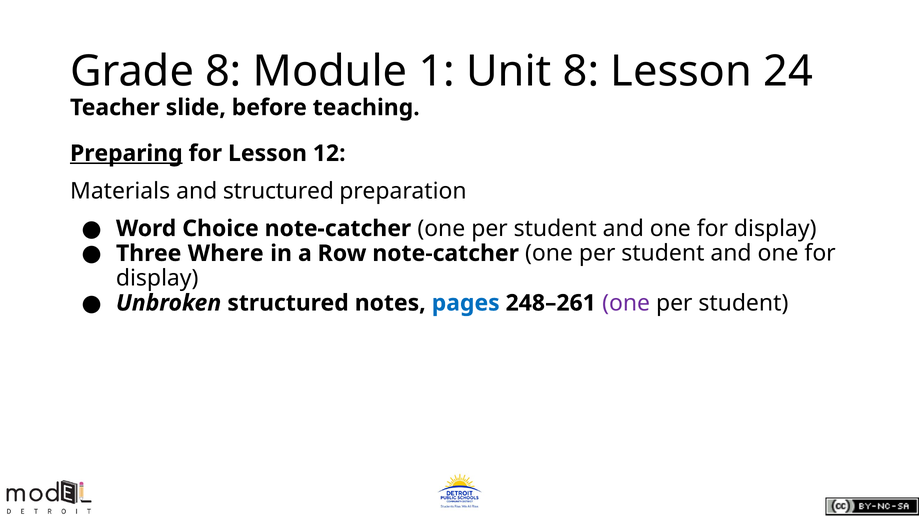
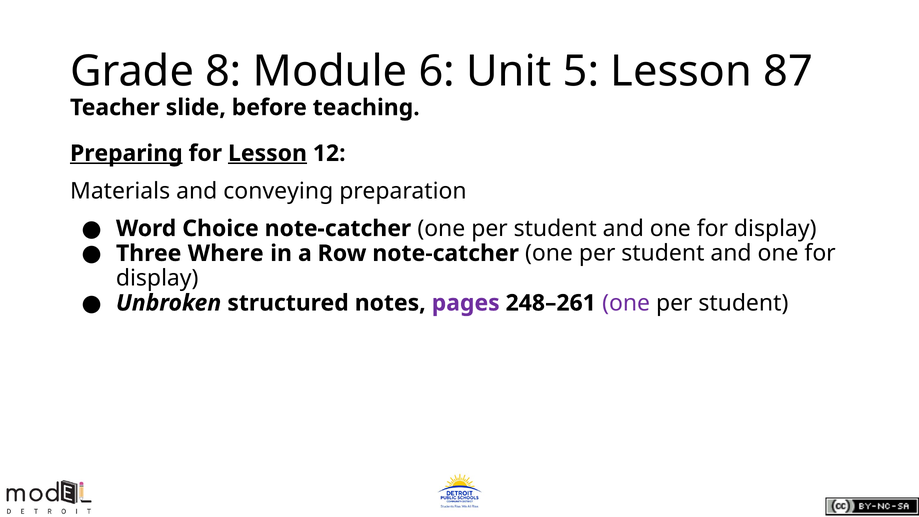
1: 1 -> 6
Unit 8: 8 -> 5
24: 24 -> 87
Lesson at (267, 153) underline: none -> present
and structured: structured -> conveying
pages colour: blue -> purple
